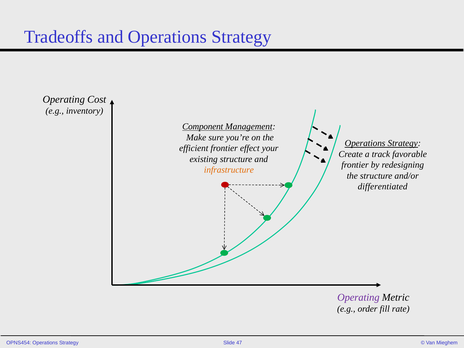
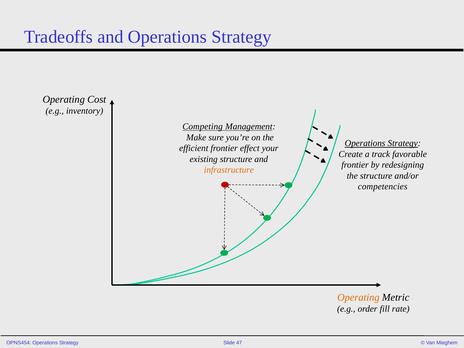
Component: Component -> Competing
differentiated: differentiated -> competencies
Operating at (358, 297) colour: purple -> orange
